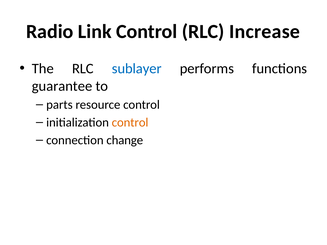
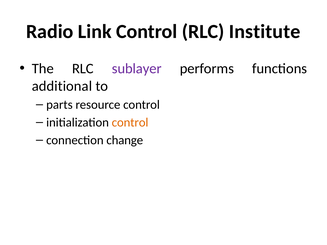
Increase: Increase -> Institute
sublayer colour: blue -> purple
guarantee: guarantee -> additional
